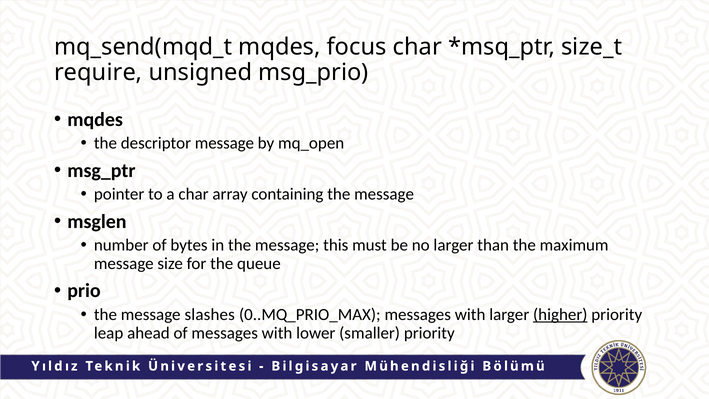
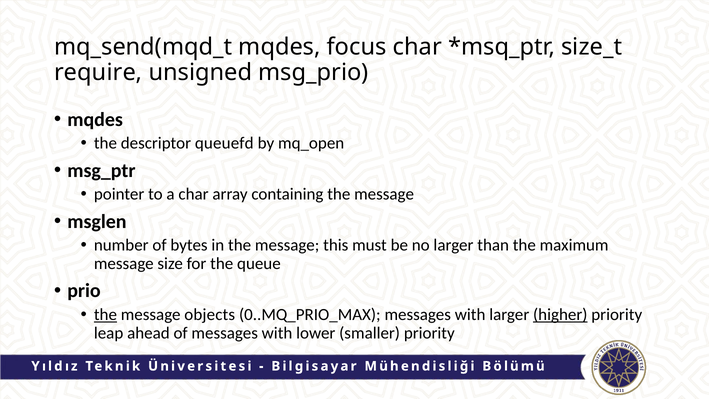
descriptor message: message -> queuefd
the at (105, 314) underline: none -> present
slashes: slashes -> objects
